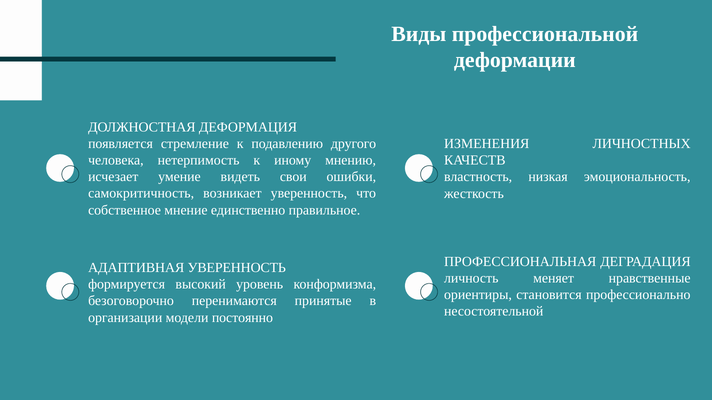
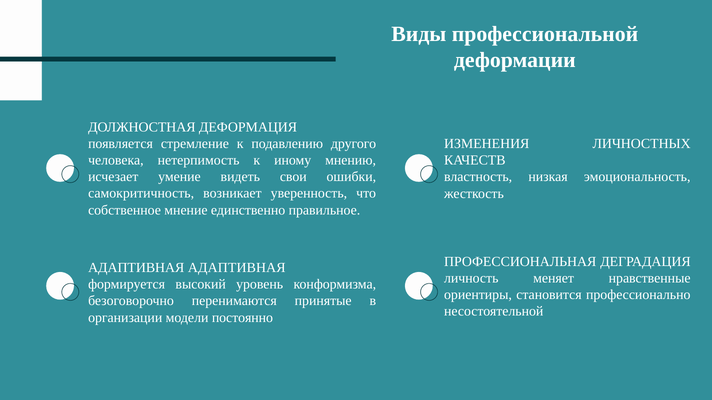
АДАПТИВНАЯ УВЕРЕННОСТЬ: УВЕРЕННОСТЬ -> АДАПТИВНАЯ
